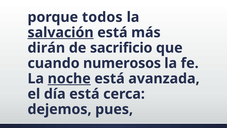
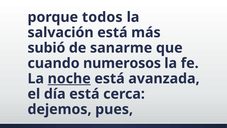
salvación underline: present -> none
dirán: dirán -> subió
sacrificio: sacrificio -> sanarme
